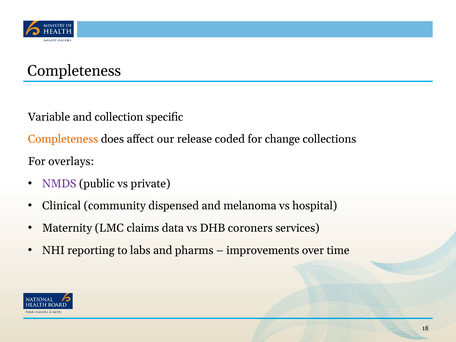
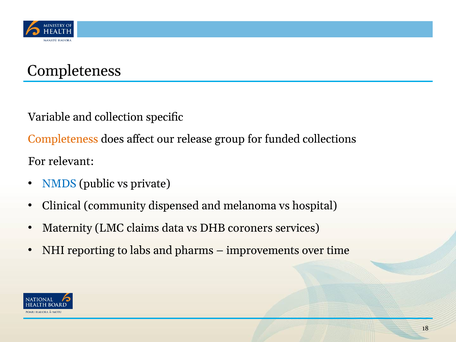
coded: coded -> group
change: change -> funded
overlays: overlays -> relevant
NMDS colour: purple -> blue
